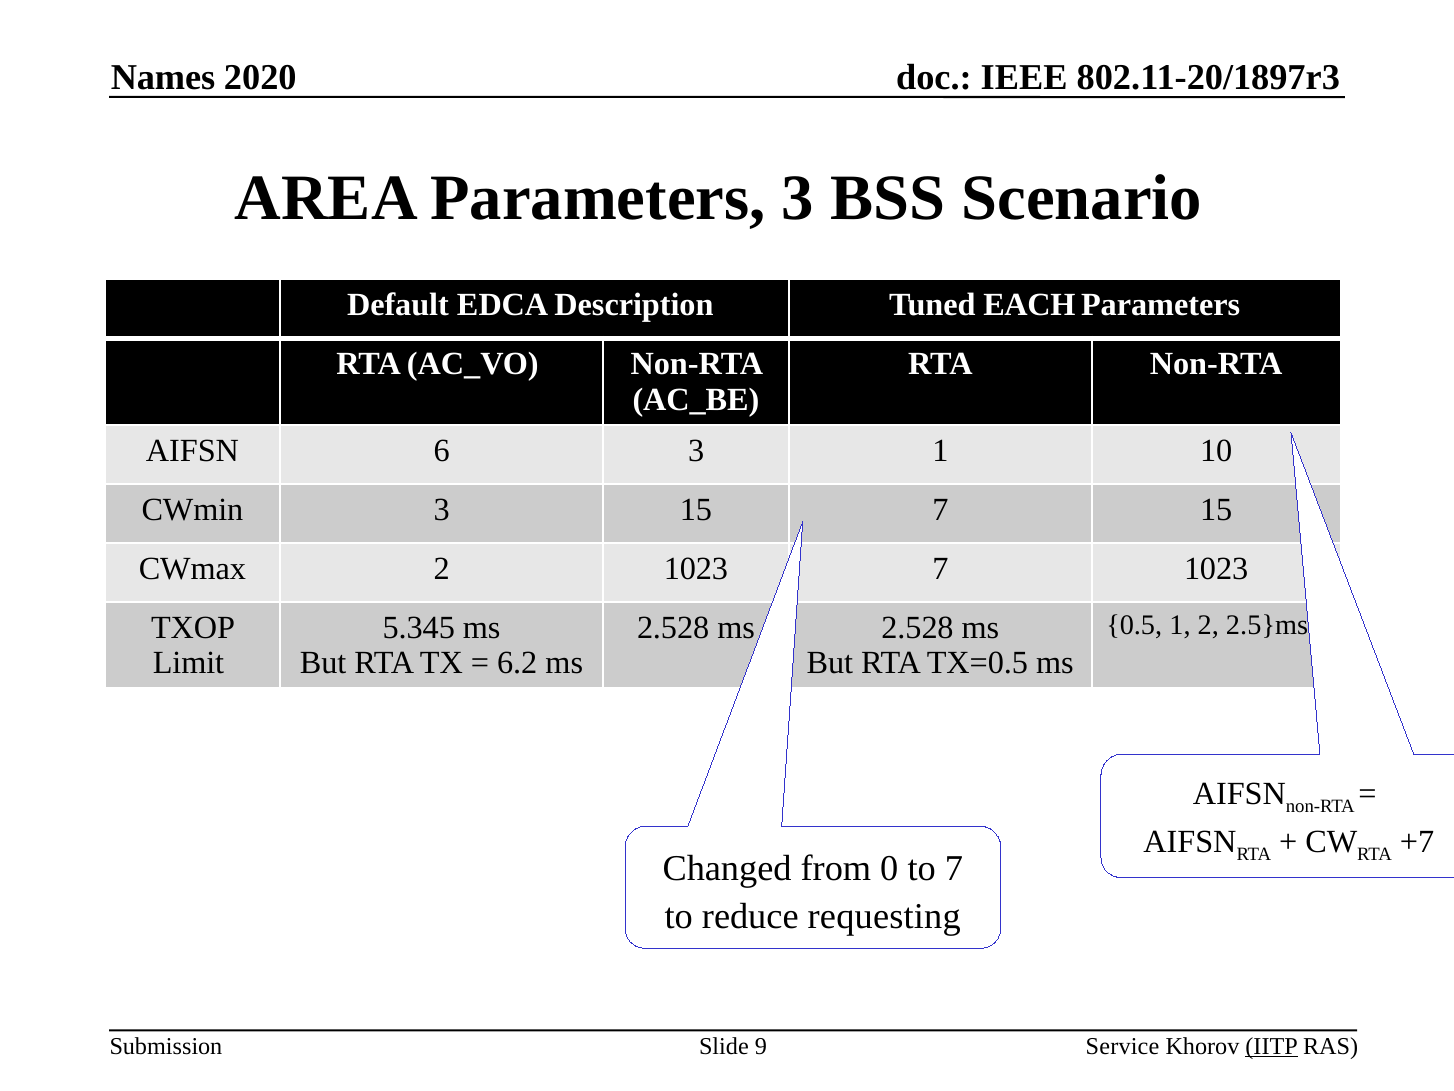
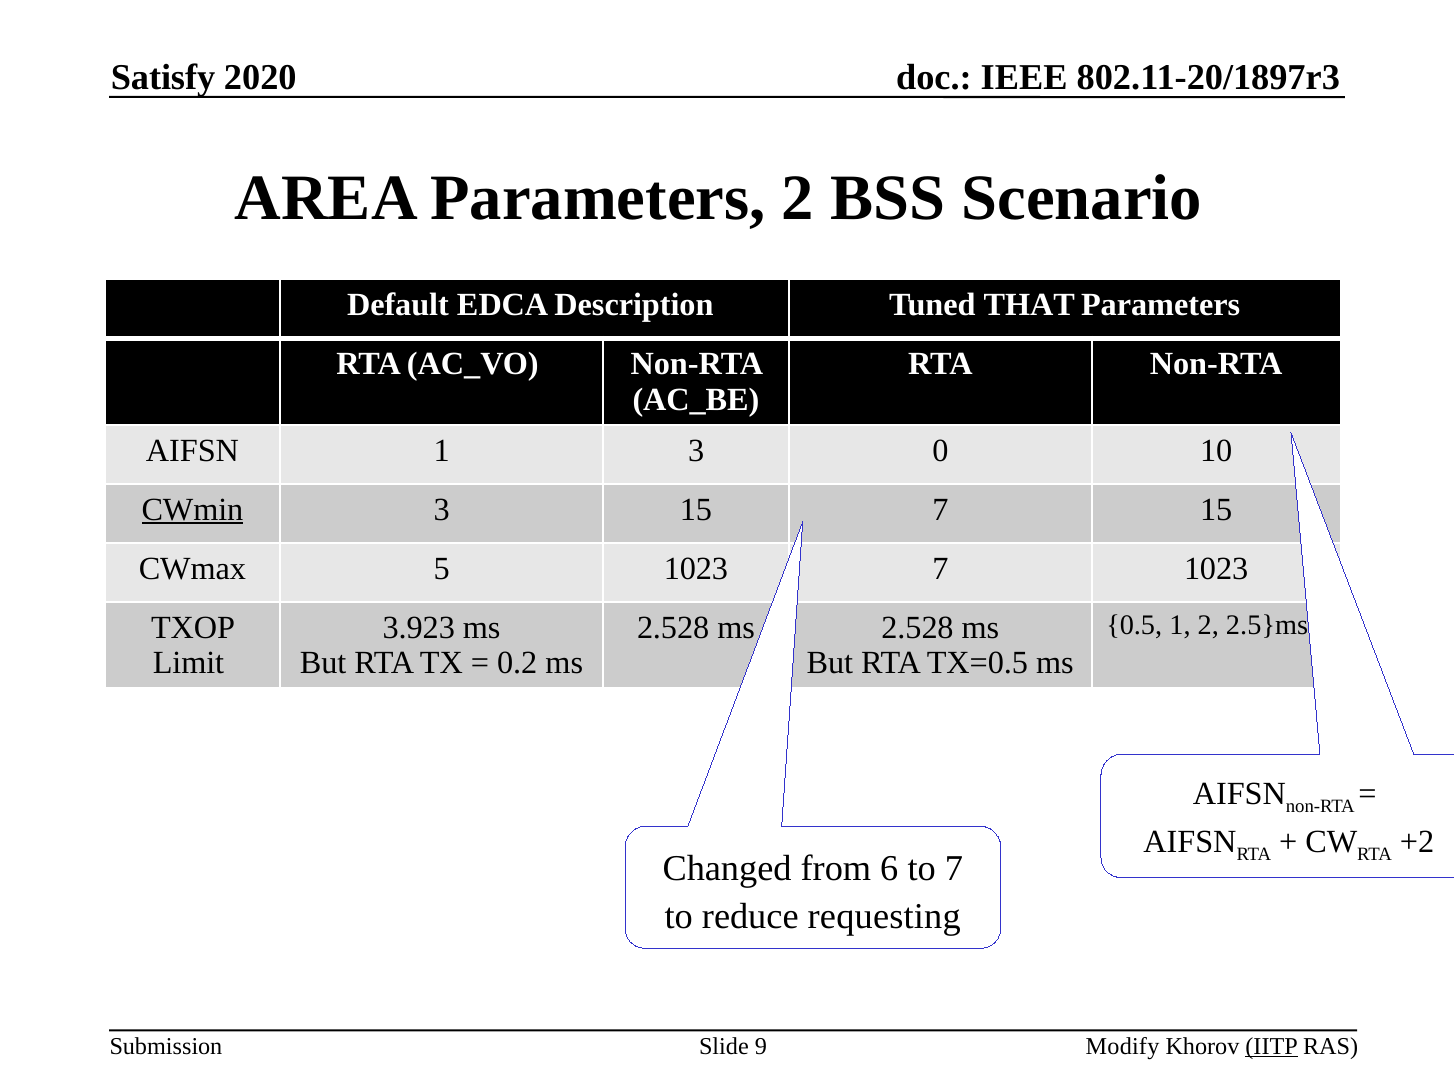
Names: Names -> Satisfy
Parameters 3: 3 -> 2
EACH: EACH -> THAT
AIFSN 6: 6 -> 1
3 1: 1 -> 0
CWmin underline: none -> present
CWmax 2: 2 -> 5
5.345: 5.345 -> 3.923
6.2: 6.2 -> 0.2
+7: +7 -> +2
0: 0 -> 6
Service: Service -> Modify
